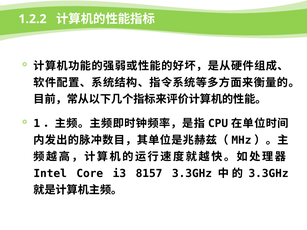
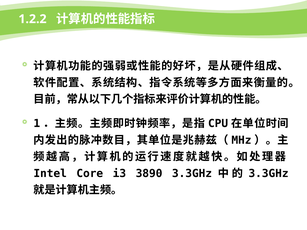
8157: 8157 -> 3890
